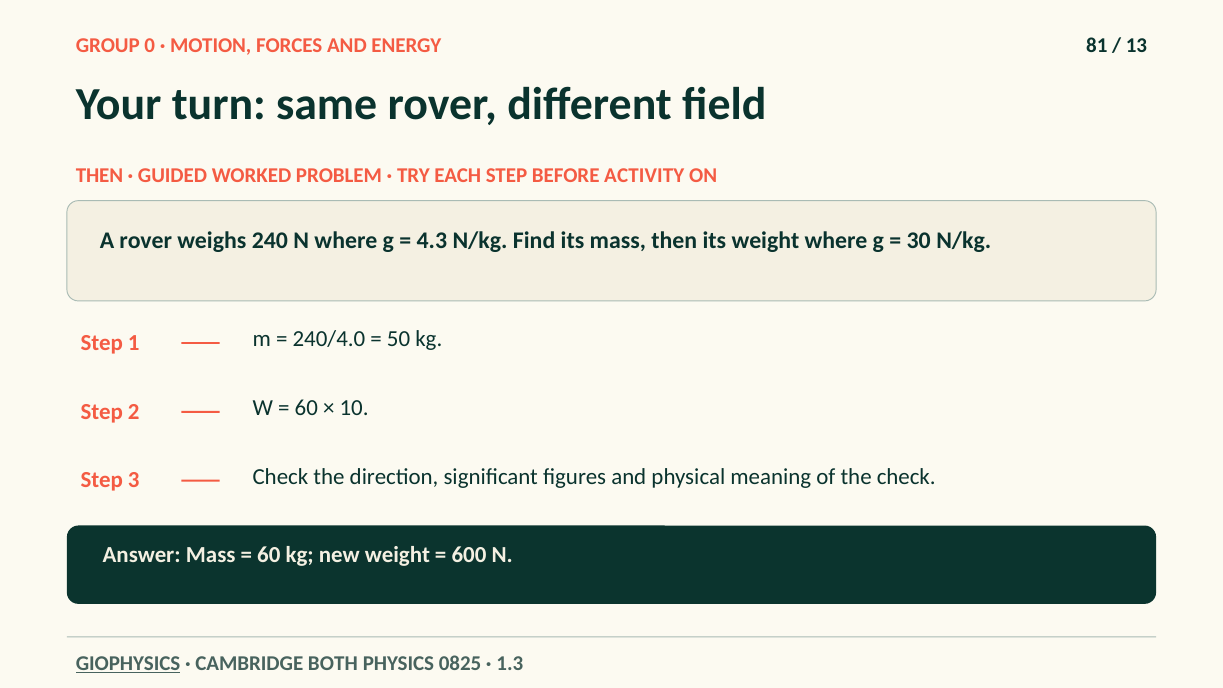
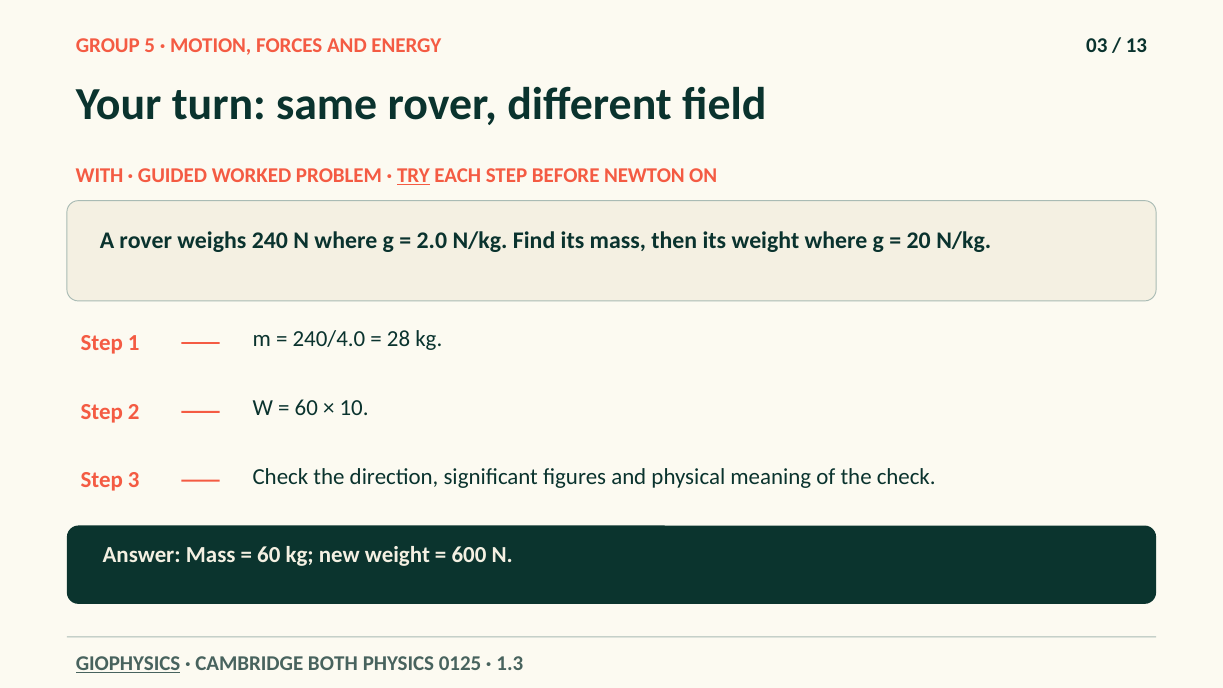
0: 0 -> 5
81: 81 -> 03
THEN at (99, 175): THEN -> WITH
TRY underline: none -> present
ACTIVITY: ACTIVITY -> NEWTON
4.3: 4.3 -> 2.0
30: 30 -> 20
50: 50 -> 28
0825: 0825 -> 0125
